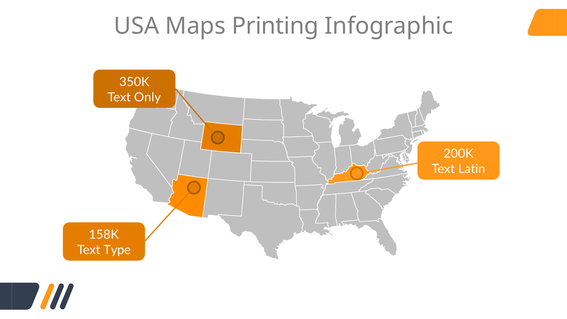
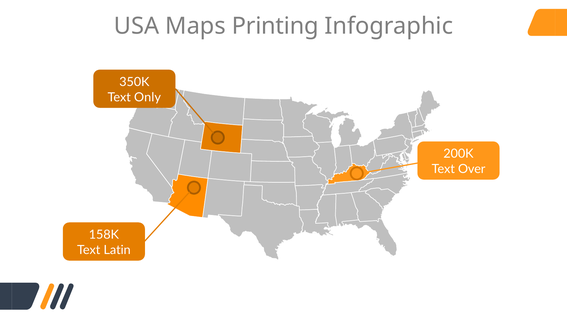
Latin: Latin -> Over
Type: Type -> Latin
